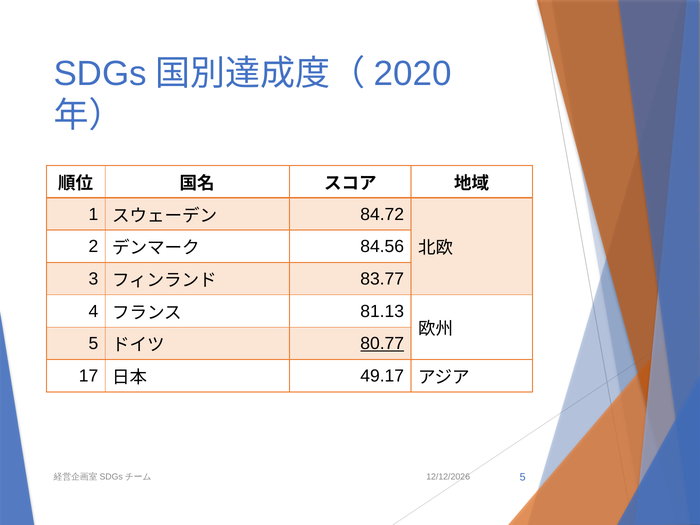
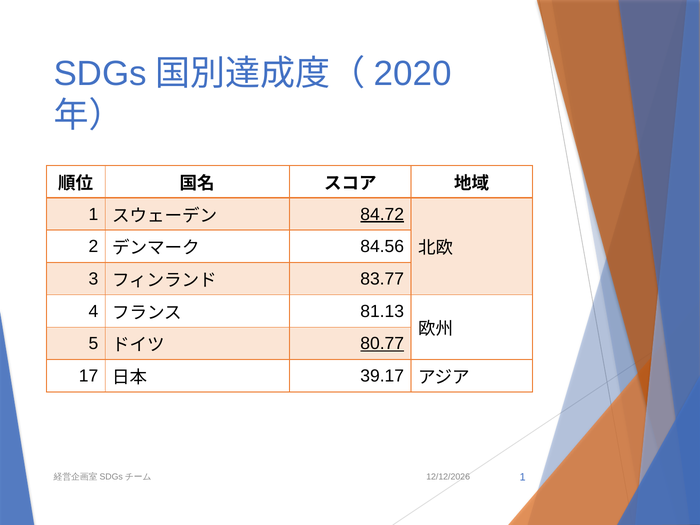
84.72 underline: none -> present
49.17: 49.17 -> 39.17
5 at (523, 477): 5 -> 1
